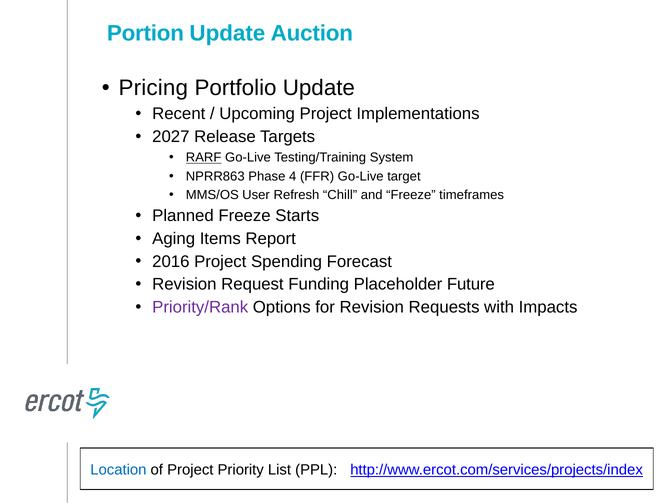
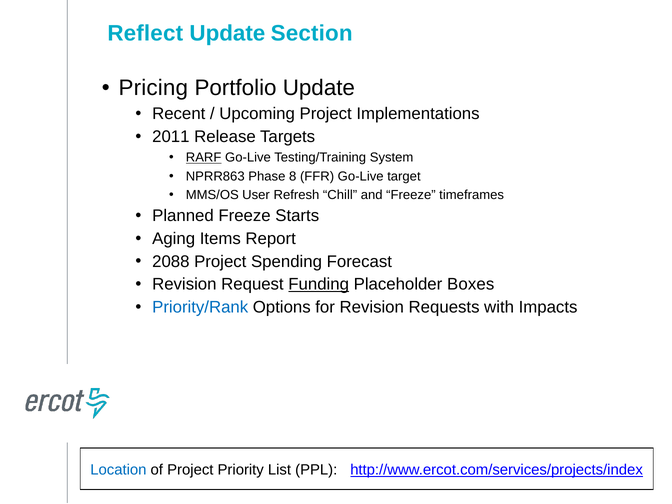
Portion: Portion -> Reflect
Auction: Auction -> Section
2027: 2027 -> 2011
4: 4 -> 8
2016: 2016 -> 2088
Funding underline: none -> present
Future: Future -> Boxes
Priority/Rank colour: purple -> blue
